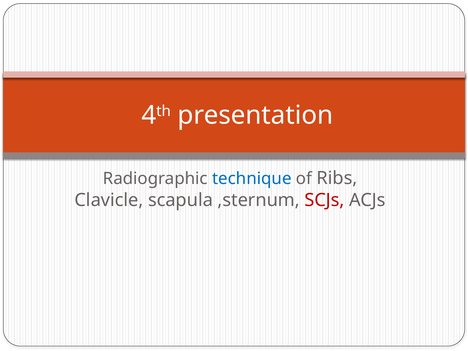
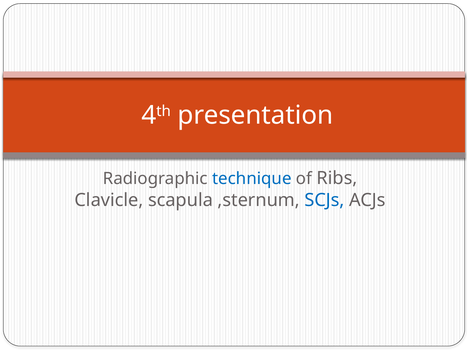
SCJs colour: red -> blue
